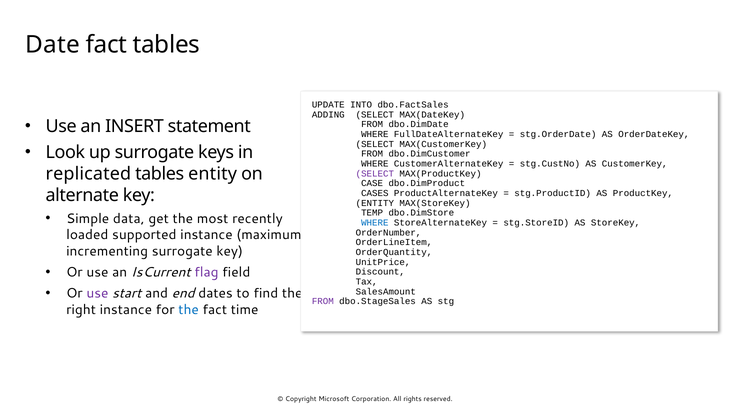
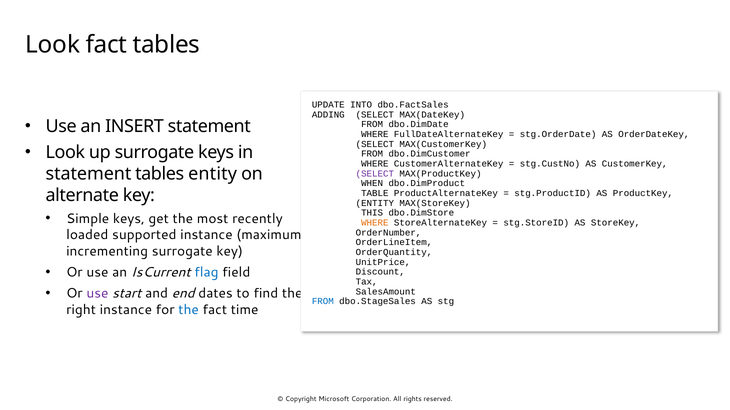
Date at (52, 45): Date -> Look
replicated at (88, 174): replicated -> statement
CASE: CASE -> WHEN
CASES: CASES -> TABLE
TEMP: TEMP -> THIS
Simple data: data -> keys
WHERE at (375, 223) colour: blue -> orange
flag colour: purple -> blue
FROM at (323, 302) colour: purple -> blue
